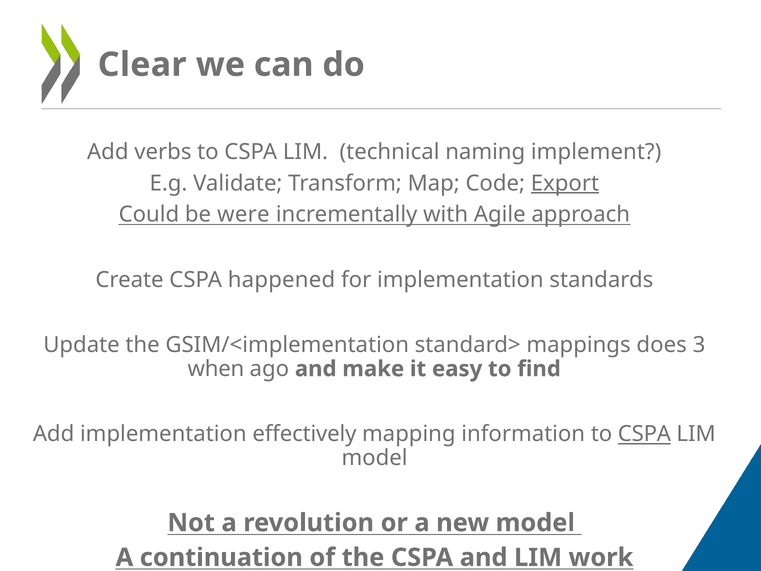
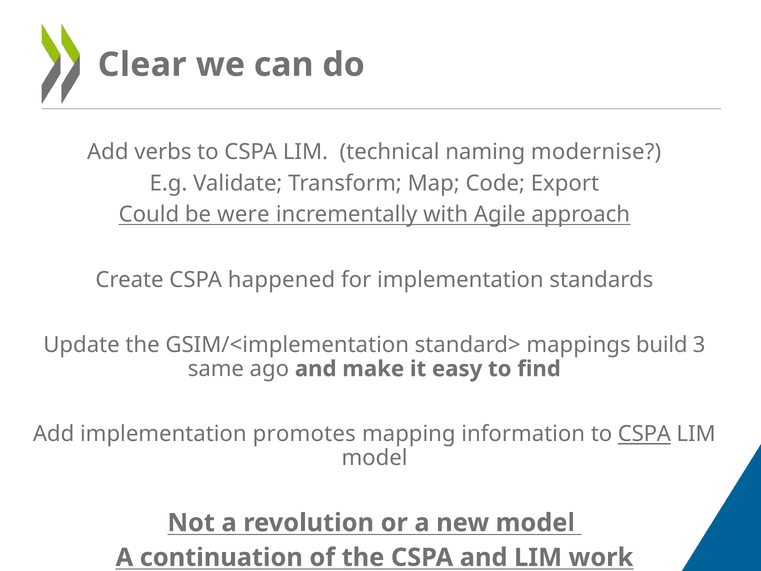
implement: implement -> modernise
Export underline: present -> none
does: does -> build
when: when -> same
effectively: effectively -> promotes
